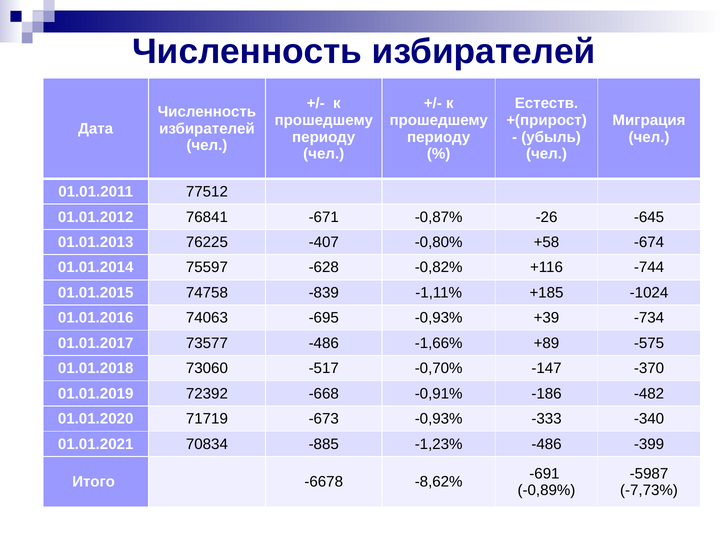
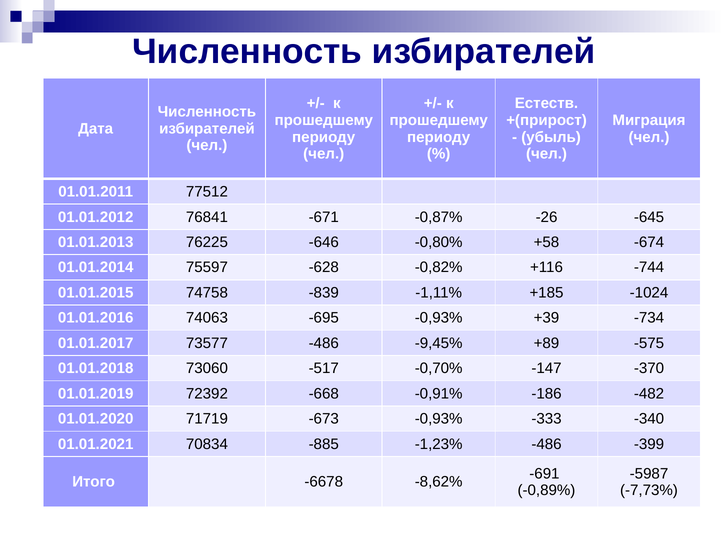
-407: -407 -> -646
-1,66%: -1,66% -> -9,45%
